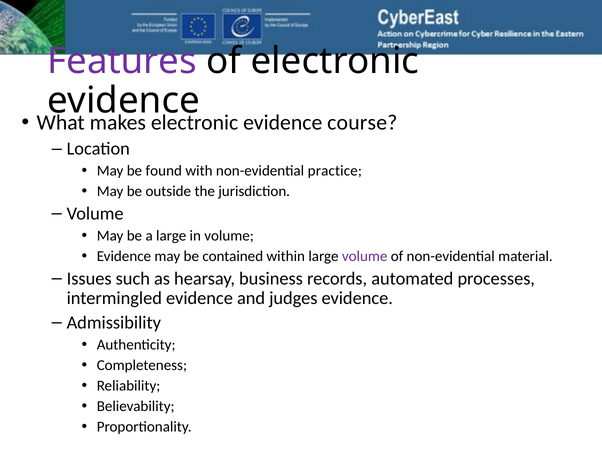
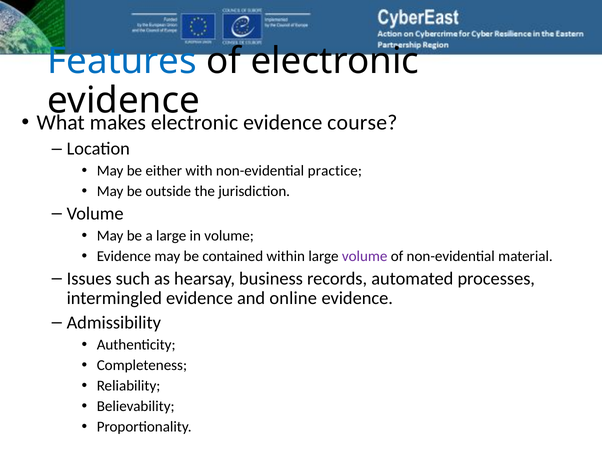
Features colour: purple -> blue
found: found -> either
judges: judges -> online
